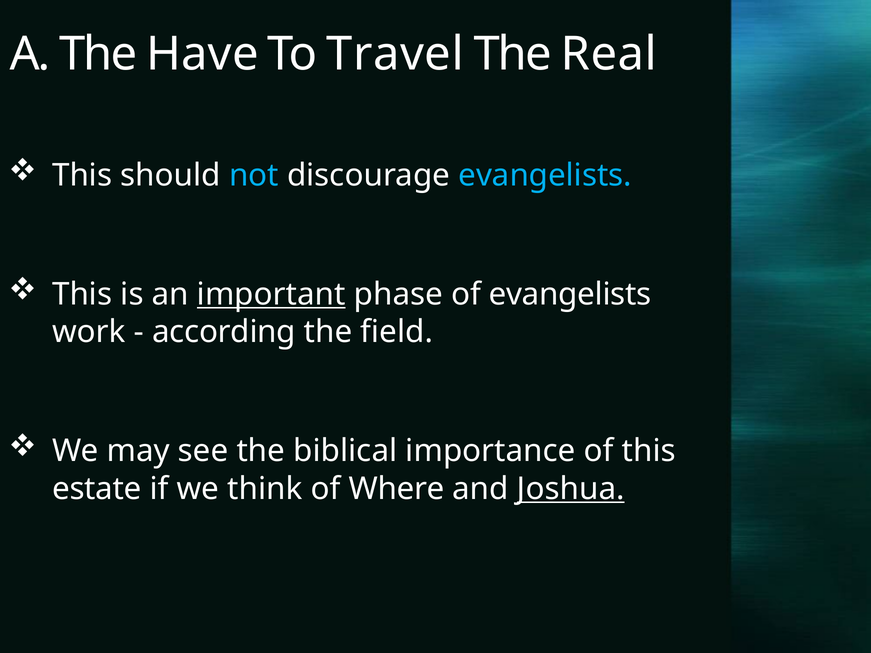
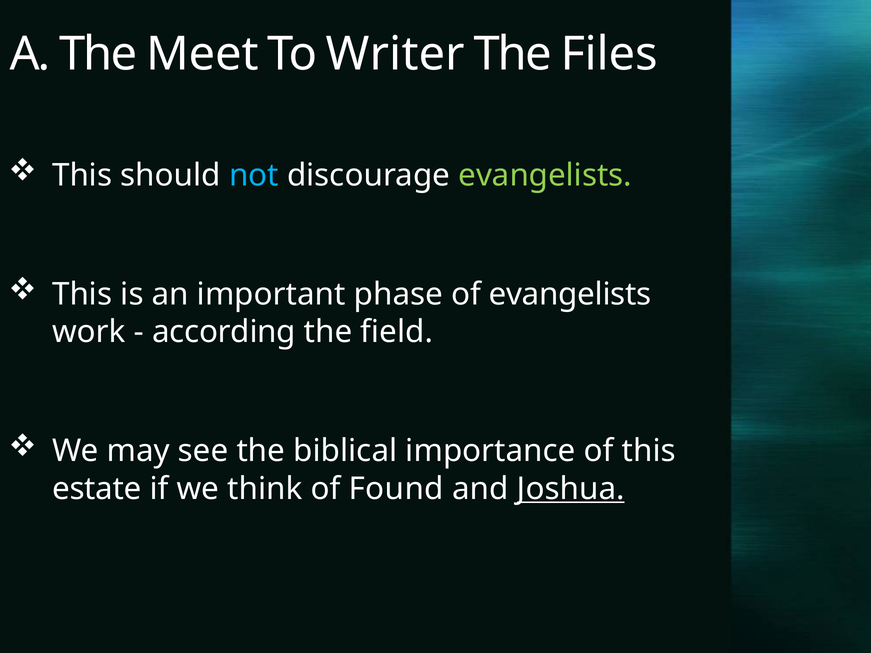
Have: Have -> Meet
Travel: Travel -> Writer
Real: Real -> Files
evangelists at (545, 175) colour: light blue -> light green
important underline: present -> none
Where: Where -> Found
